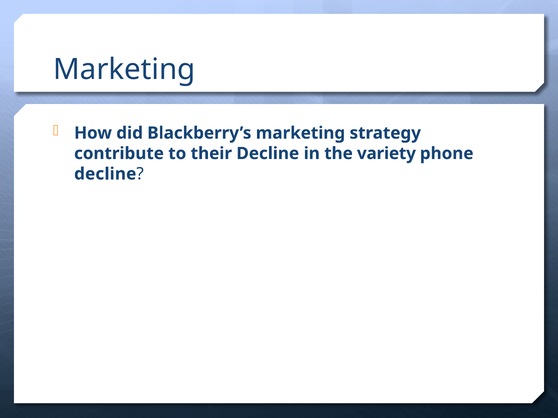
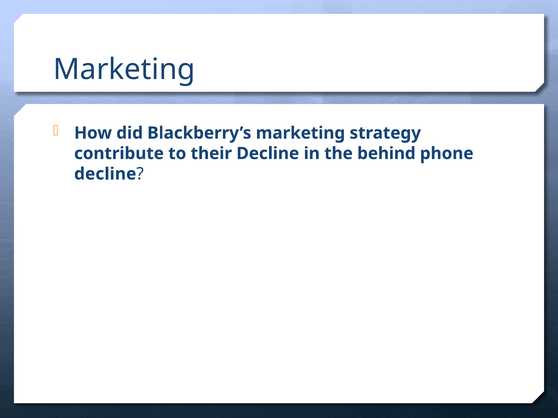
variety: variety -> behind
